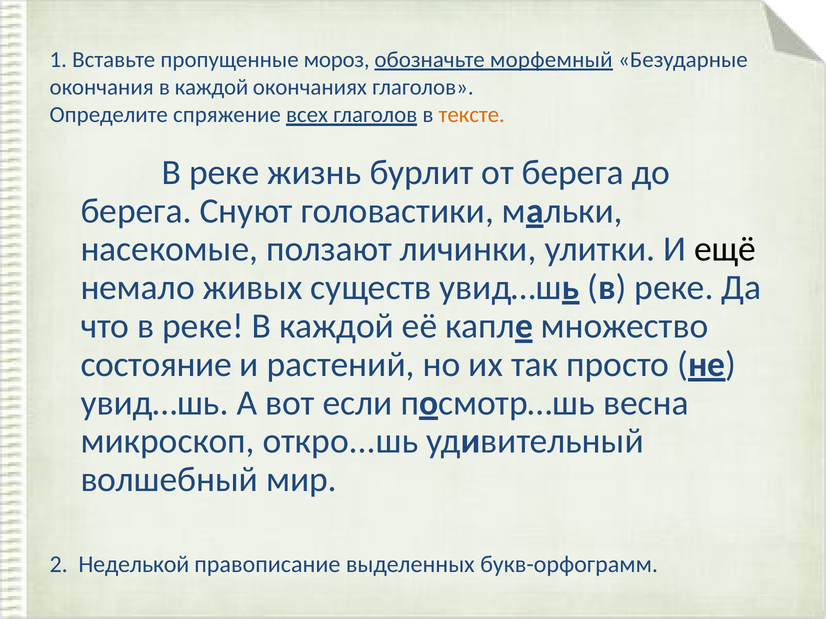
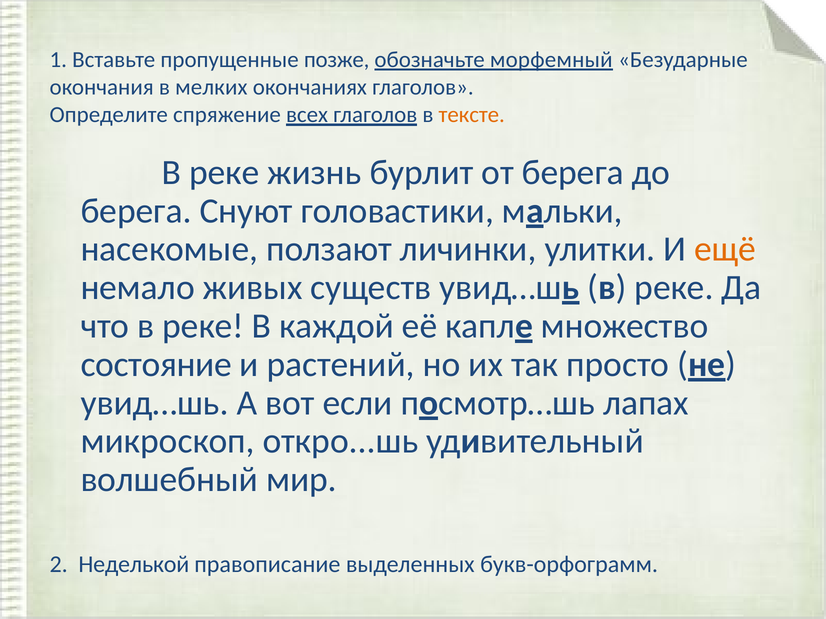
мороз: мороз -> позже
окончания в каждой: каждой -> мелких
ещё colour: black -> orange
весна: весна -> лапах
